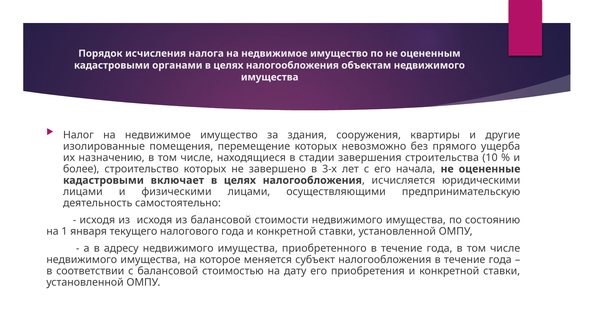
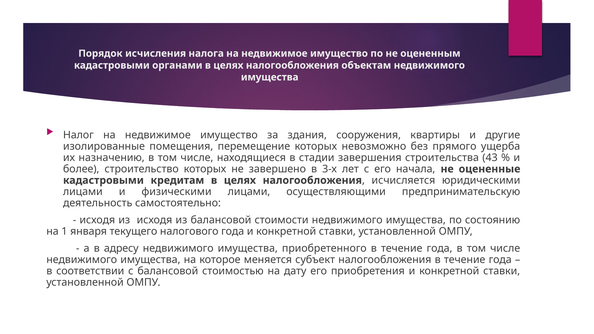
10: 10 -> 43
включает: включает -> кредитам
